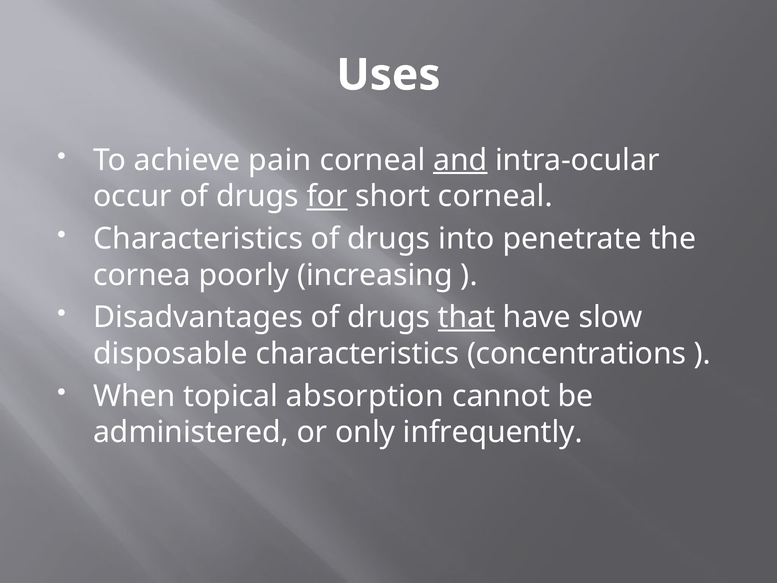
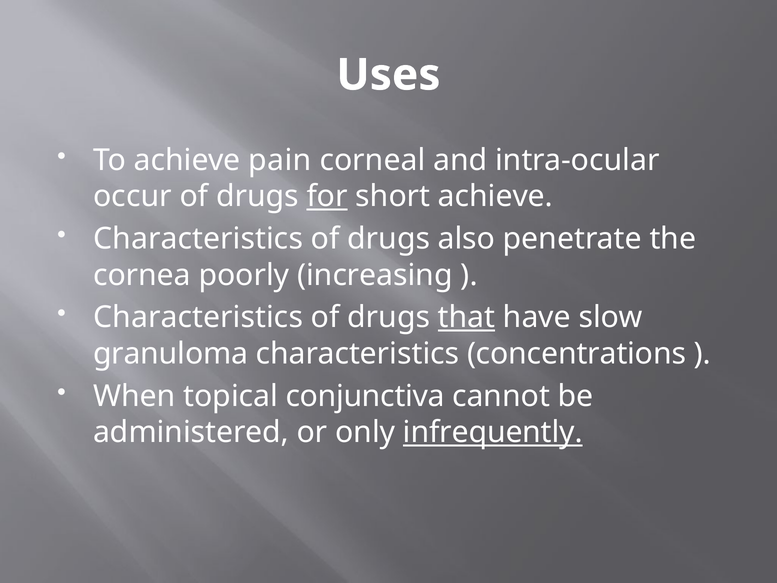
and underline: present -> none
short corneal: corneal -> achieve
into: into -> also
Disadvantages at (198, 317): Disadvantages -> Characteristics
disposable: disposable -> granuloma
absorption: absorption -> conjunctiva
infrequently underline: none -> present
